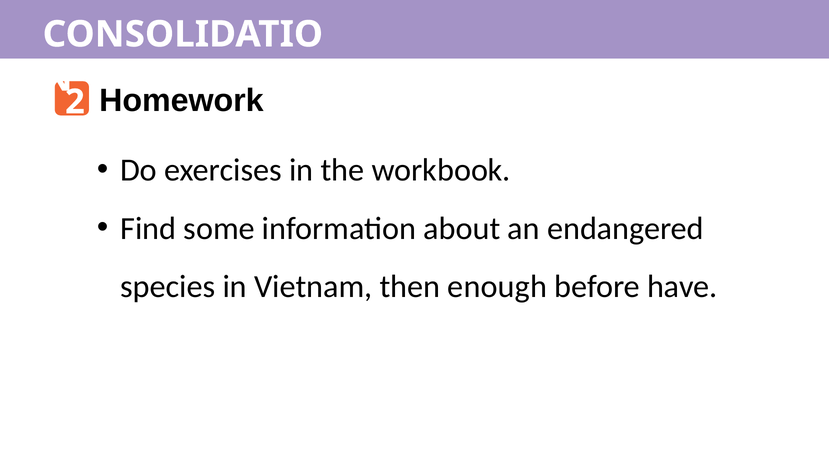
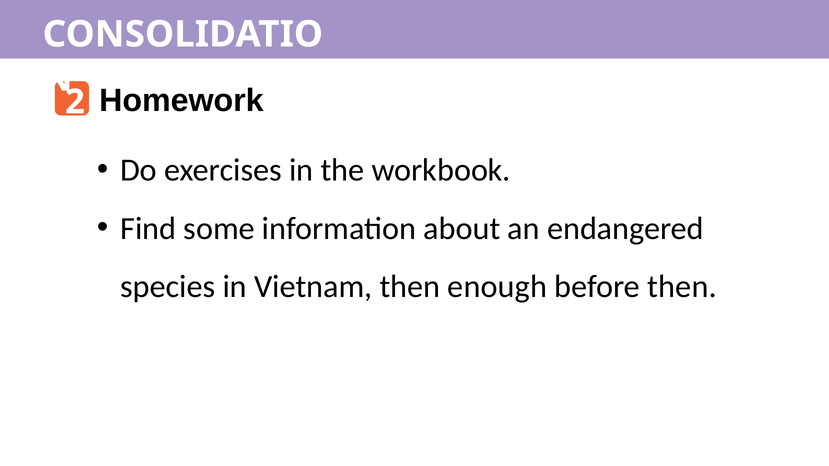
before have: have -> then
